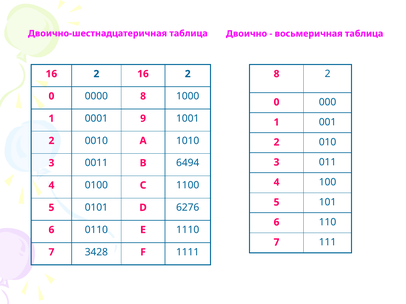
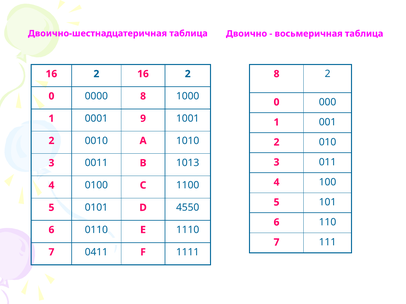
6494: 6494 -> 1013
6276: 6276 -> 4550
3428: 3428 -> 0411
